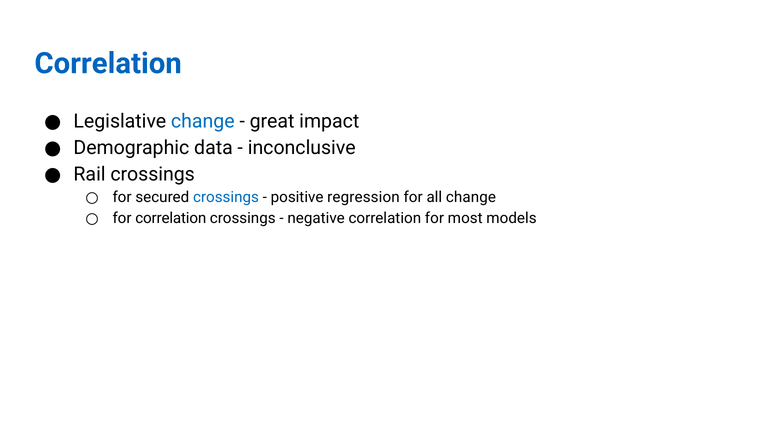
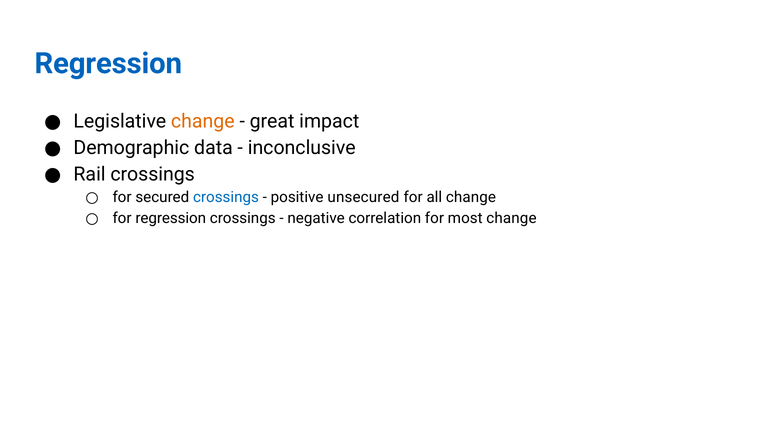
Correlation at (108, 63): Correlation -> Regression
change at (203, 121) colour: blue -> orange
regression: regression -> unsecured
for correlation: correlation -> regression
most models: models -> change
